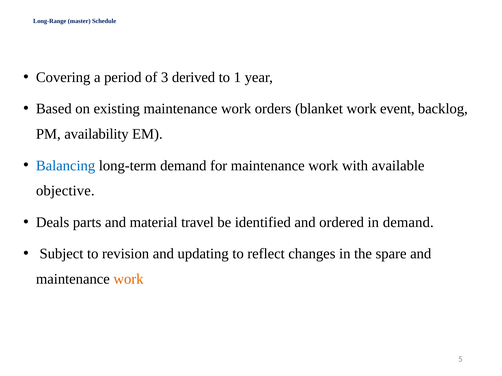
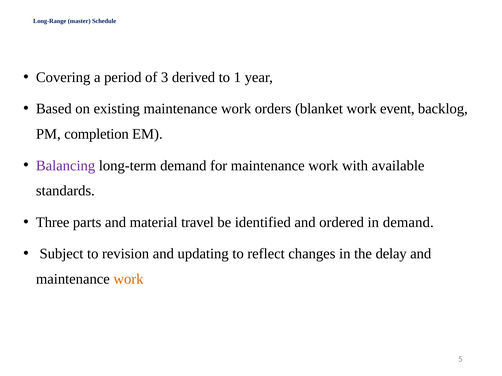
availability: availability -> completion
Balancing colour: blue -> purple
objective: objective -> standards
Deals: Deals -> Three
spare: spare -> delay
